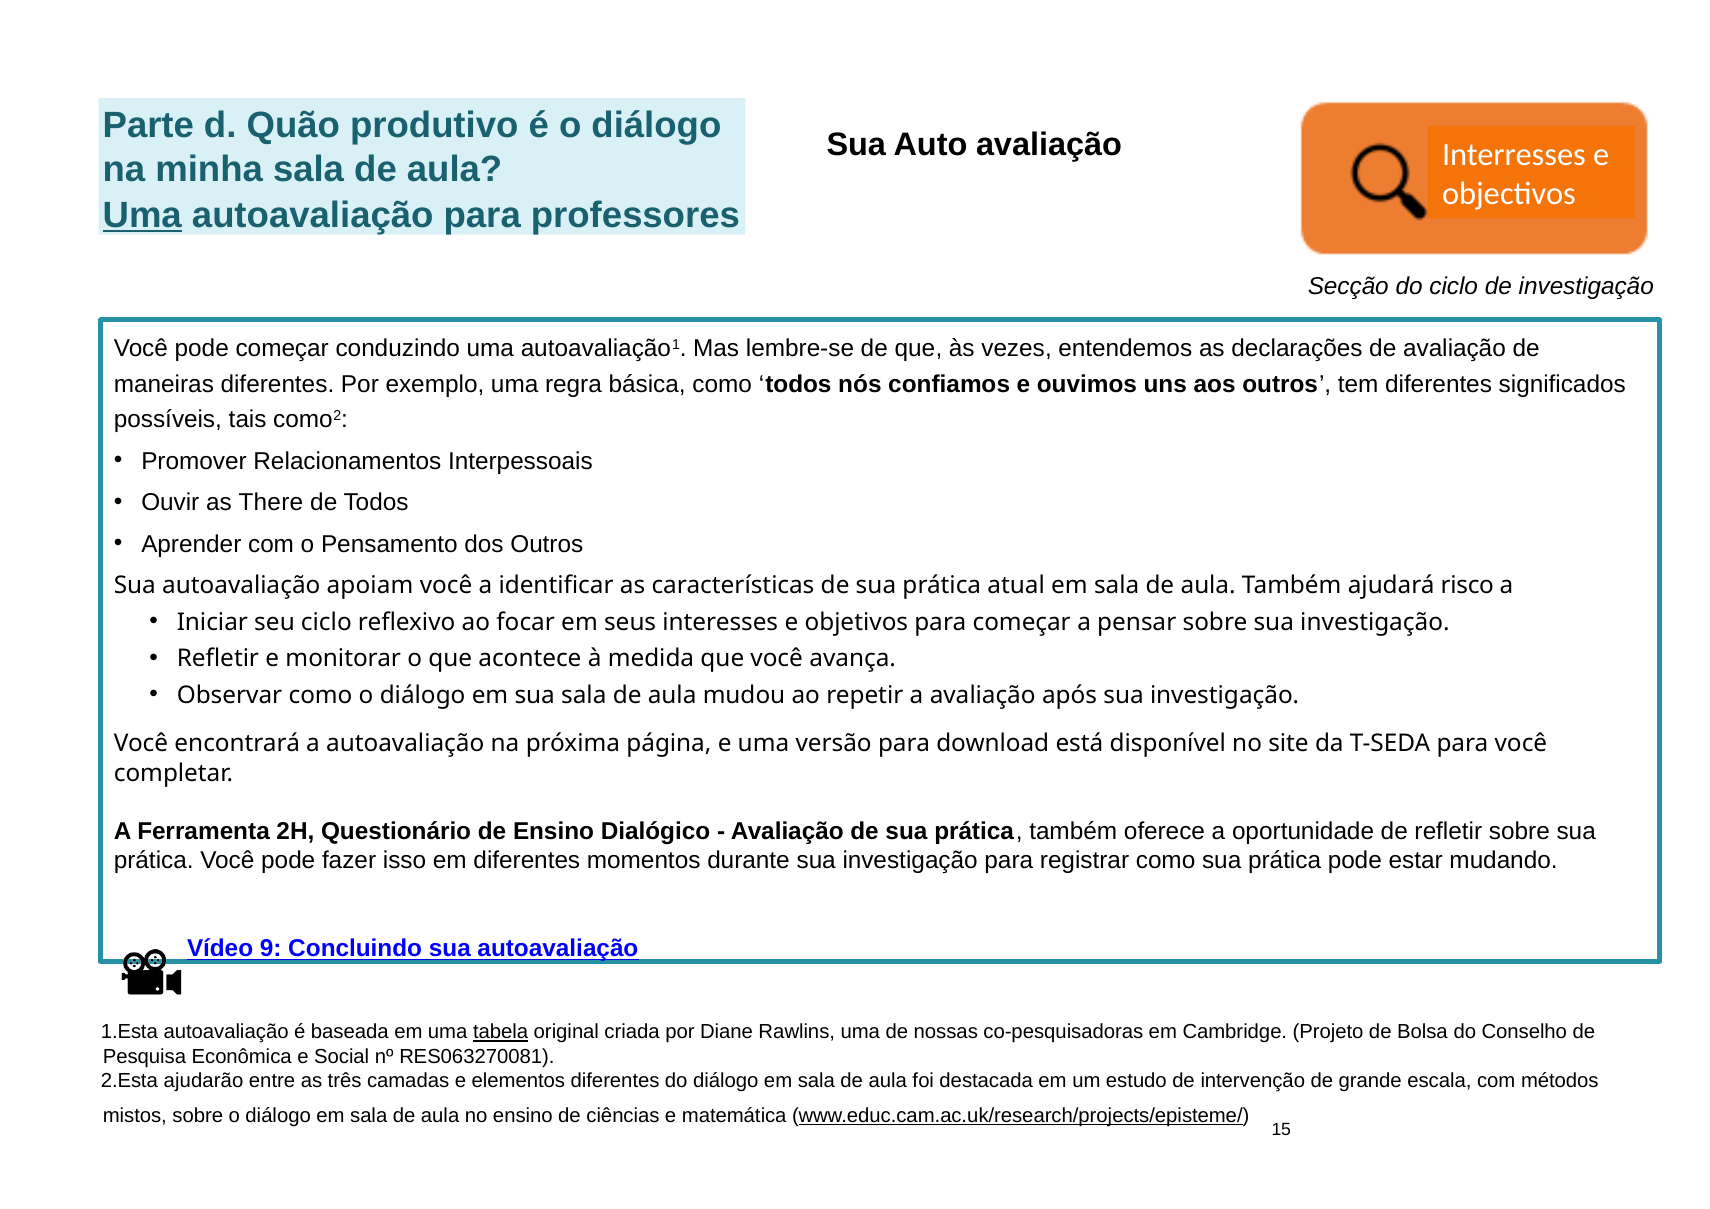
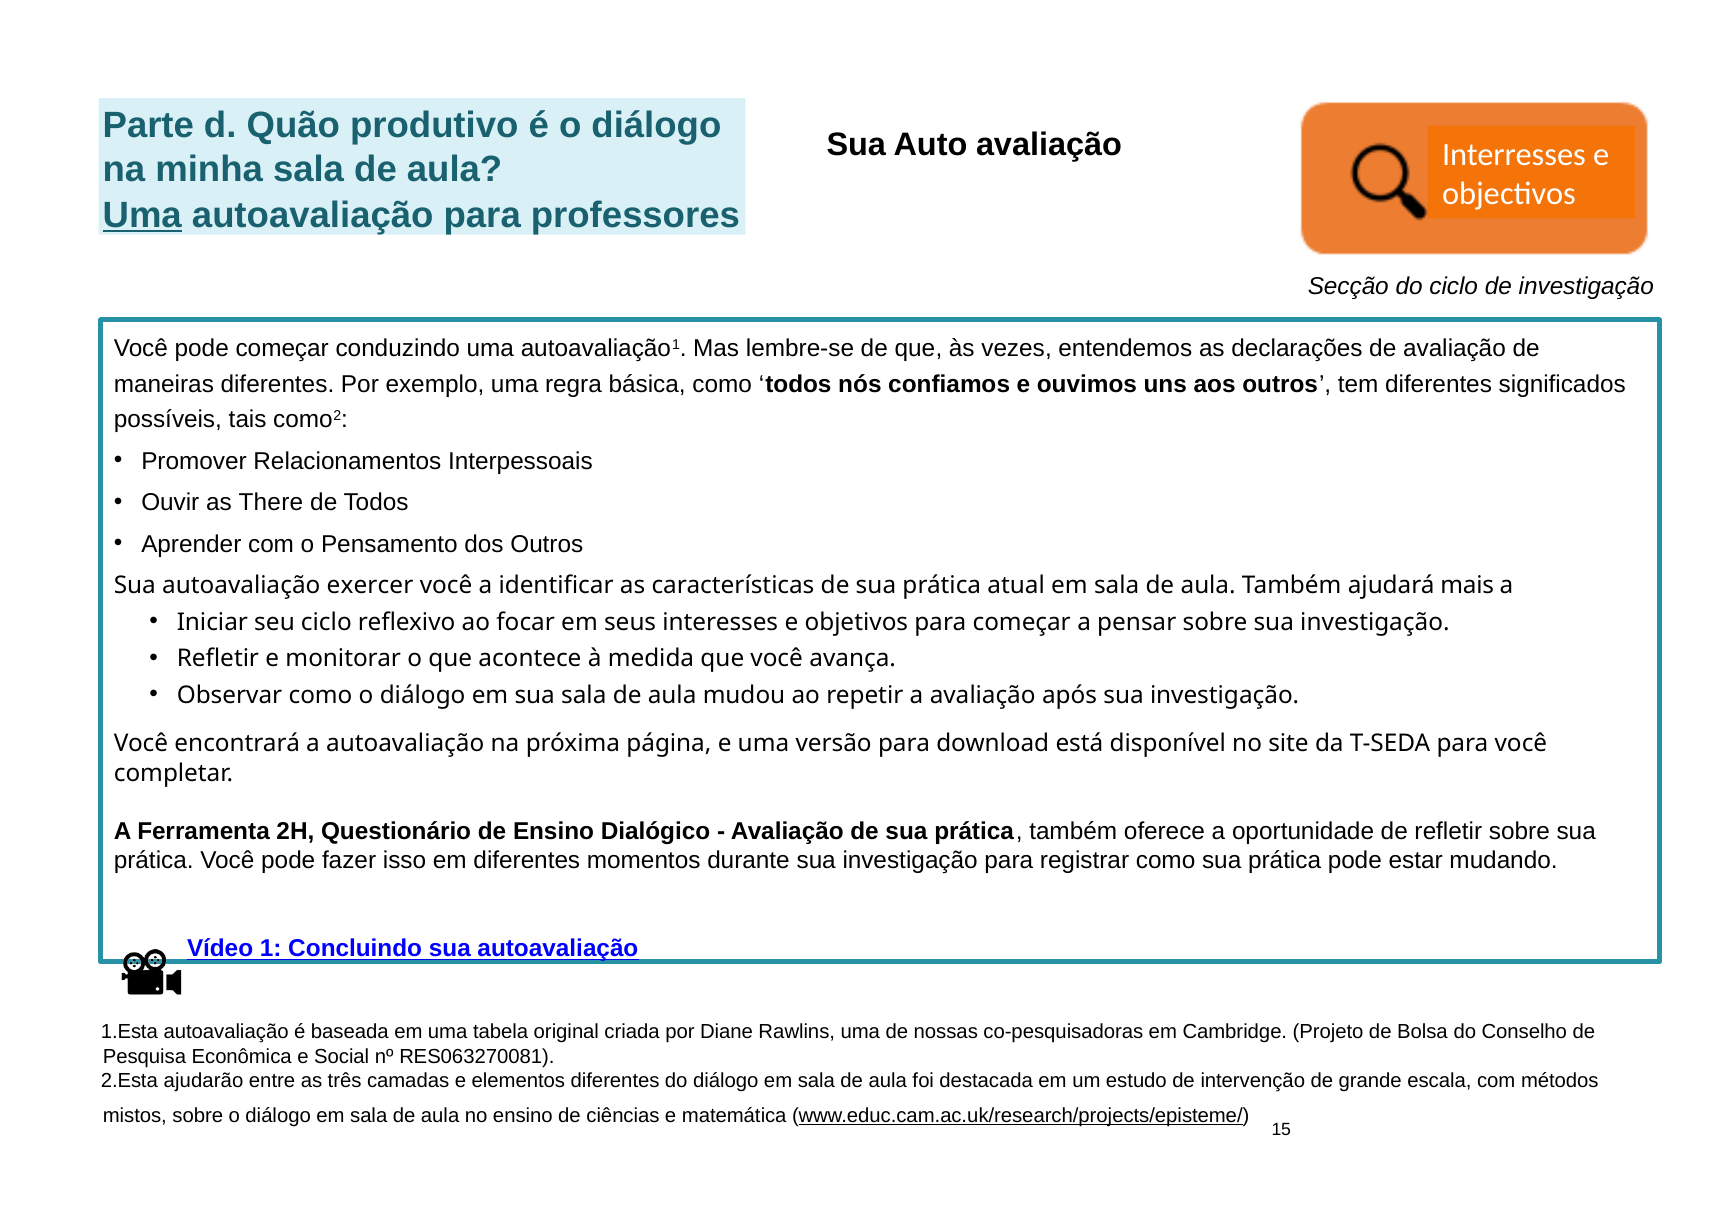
apoiam: apoiam -> exercer
risco: risco -> mais
9: 9 -> 1
tabela underline: present -> none
